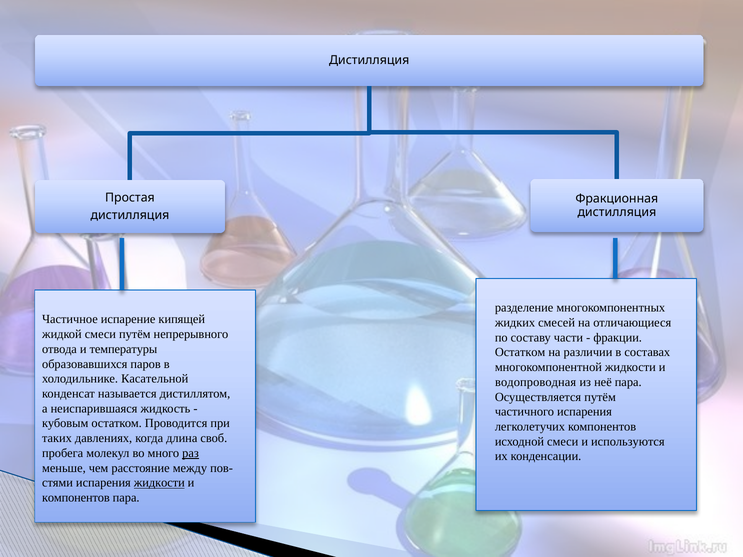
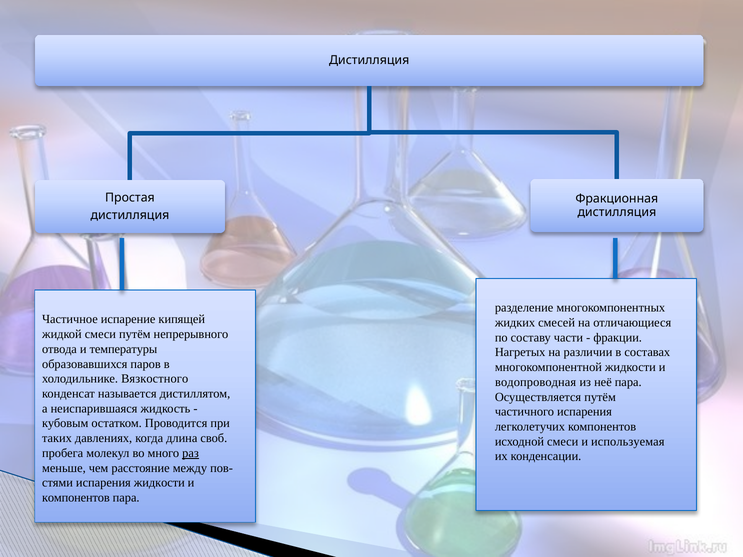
Остатком at (520, 353): Остатком -> Нагретых
Касательной: Касательной -> Вязкостного
используются: используются -> используемая
жидкости at (159, 483) underline: present -> none
